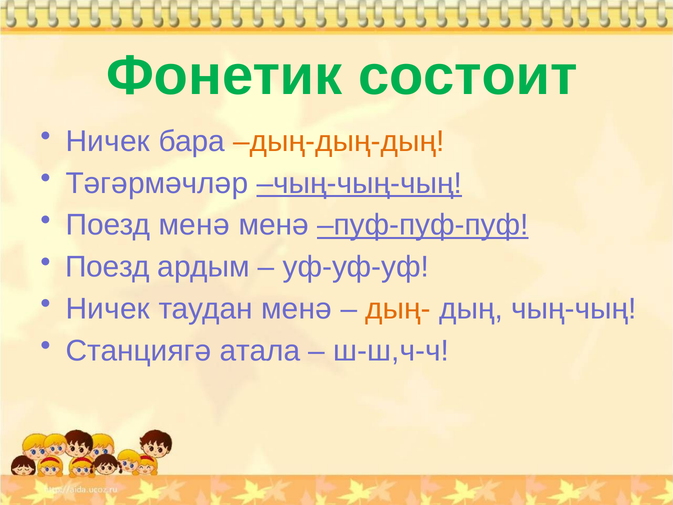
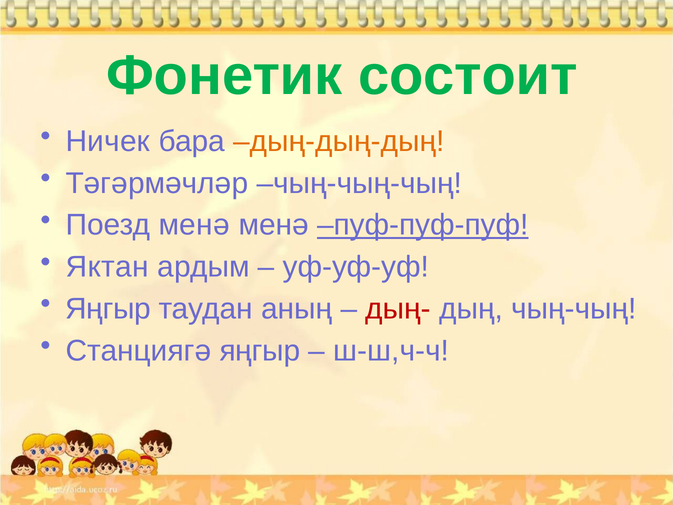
чың-чың-чың underline: present -> none
Поезд at (108, 267): Поезд -> Яктан
Ничек at (108, 309): Ничек -> Яңгыр
таудан менә: менә -> аның
дың- colour: orange -> red
Станциягә атала: атала -> яңгыр
